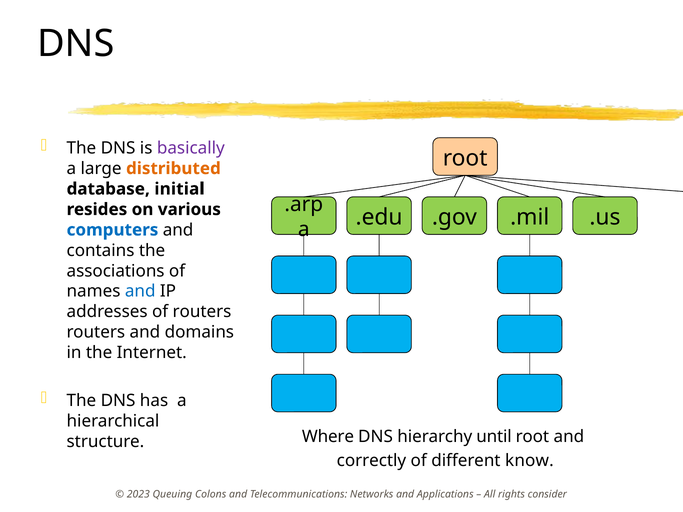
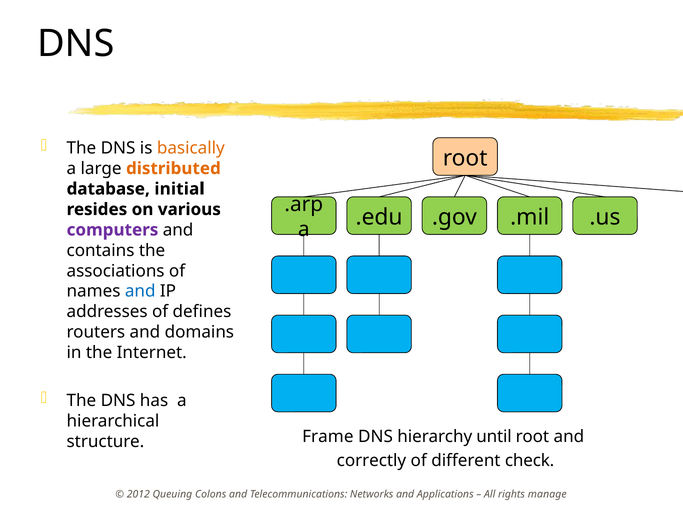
basically colour: purple -> orange
computers colour: blue -> purple
of routers: routers -> defines
Where: Where -> Frame
know: know -> check
2023: 2023 -> 2012
consider: consider -> manage
